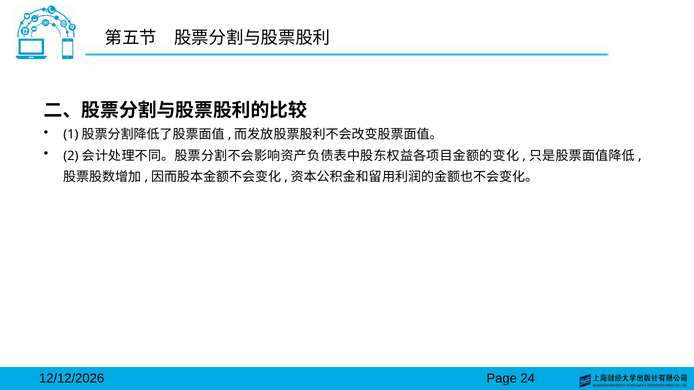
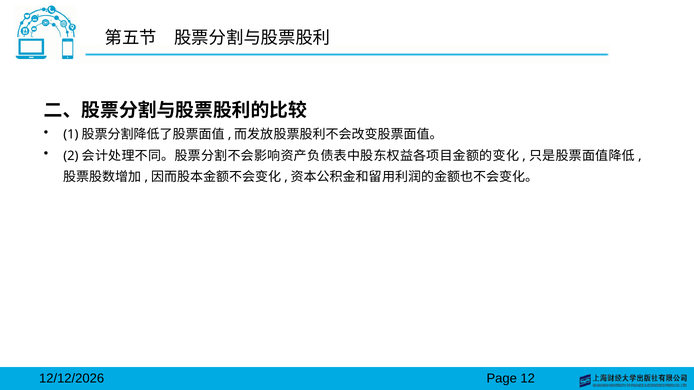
24: 24 -> 12
